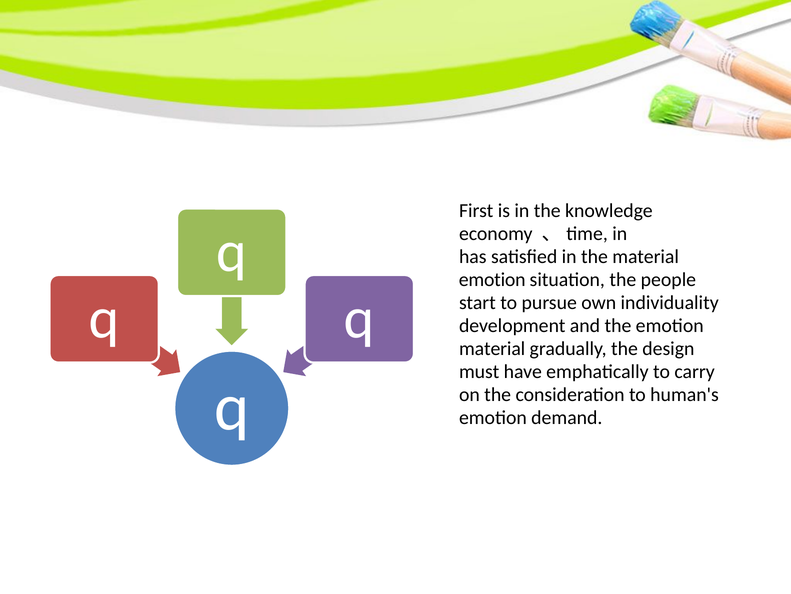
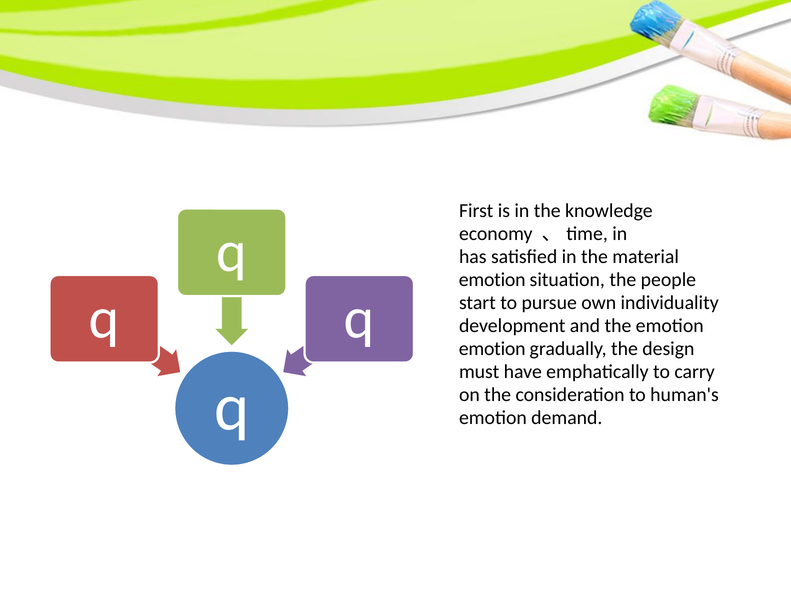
material at (492, 348): material -> emotion
